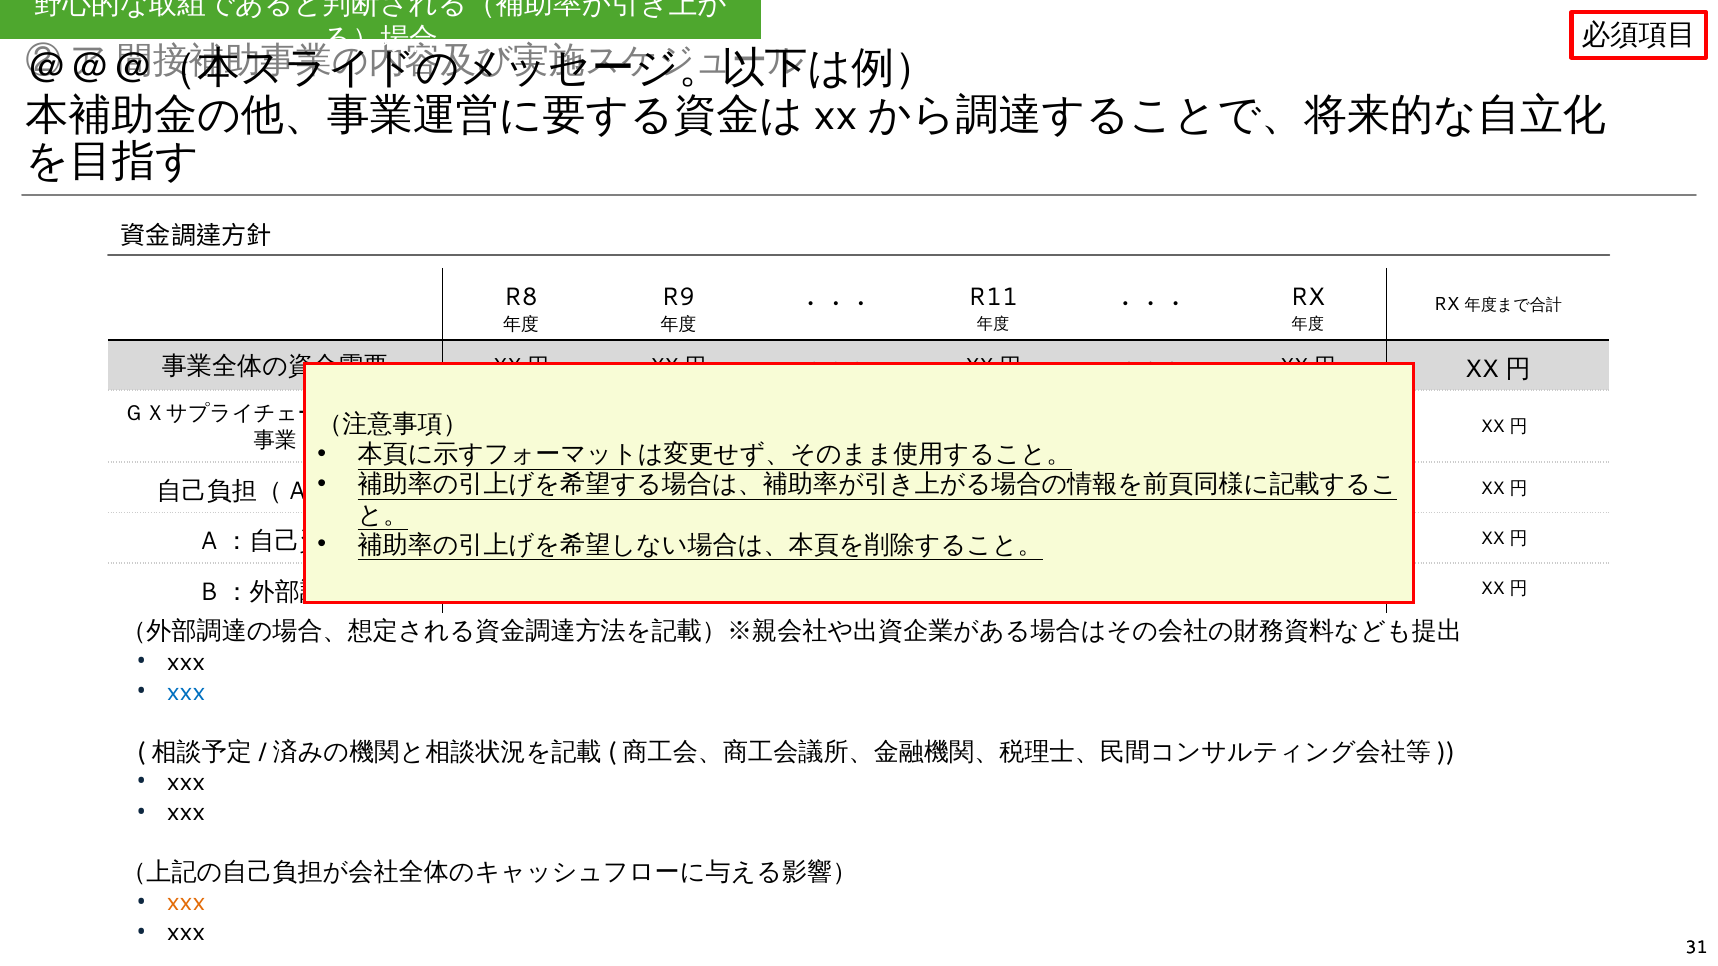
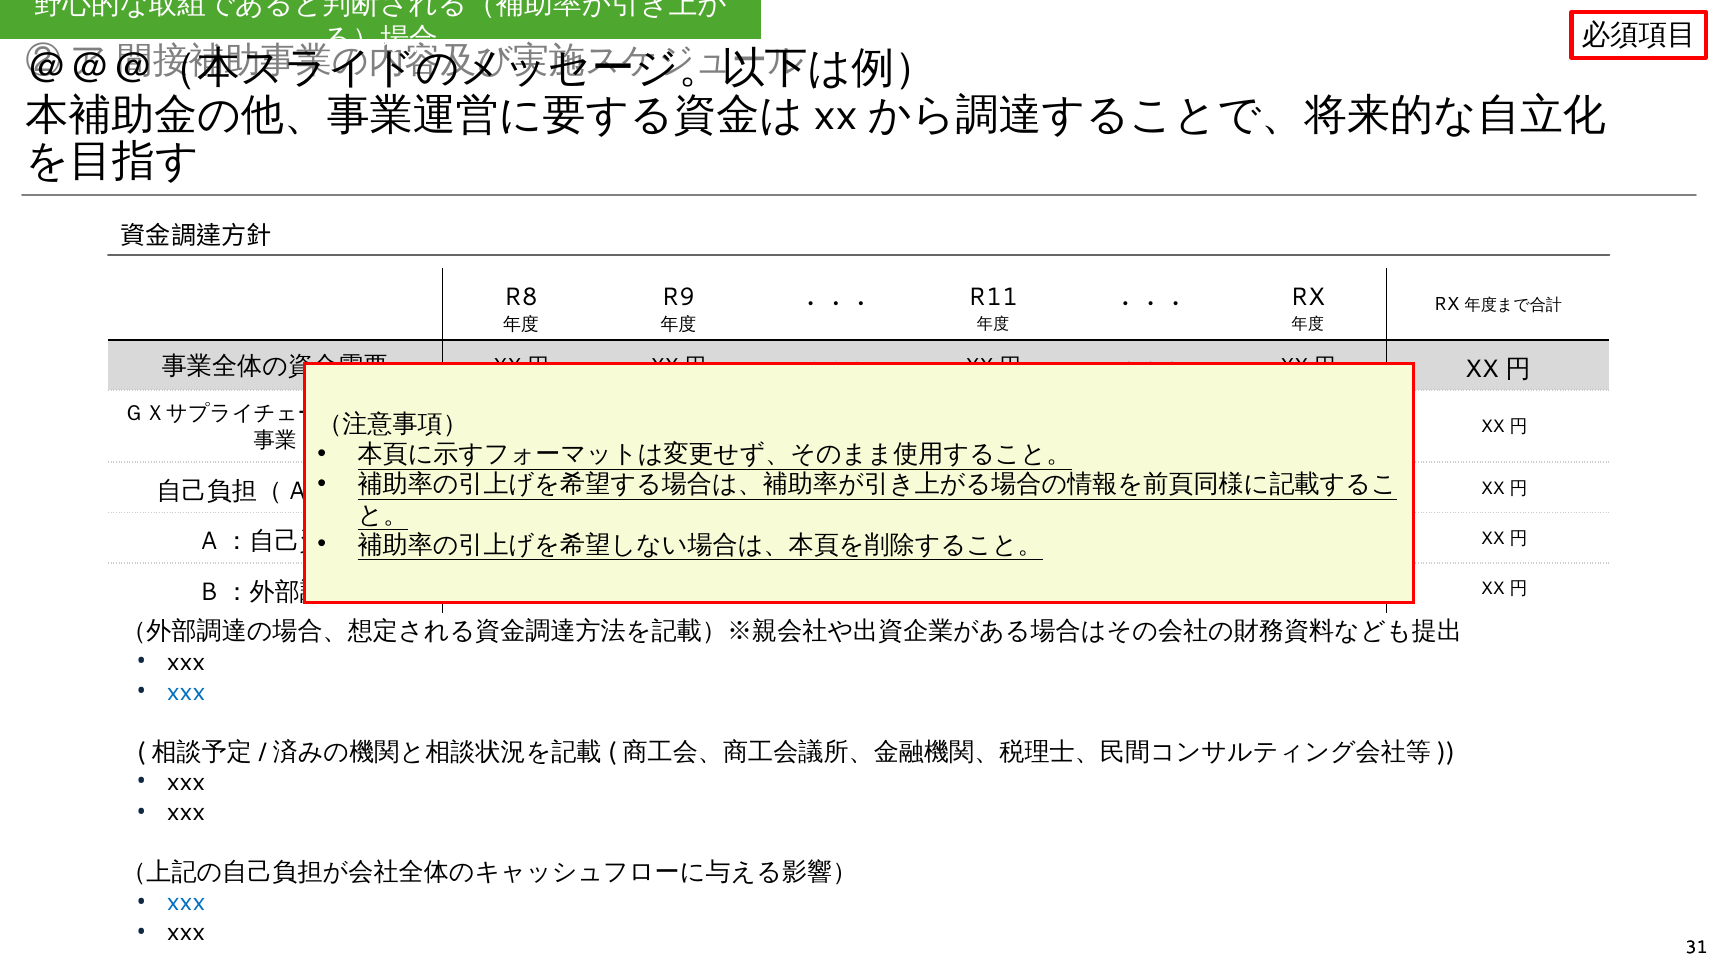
xxx at (186, 903) colour: orange -> blue
